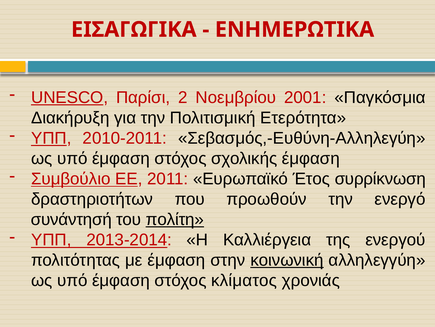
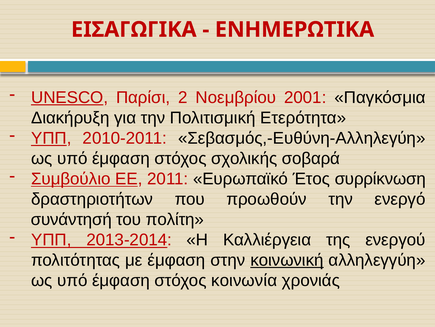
σχολικής έμφαση: έμφαση -> σοβαρά
πολίτη underline: present -> none
κλίματος: κλίματος -> κοινωνία
